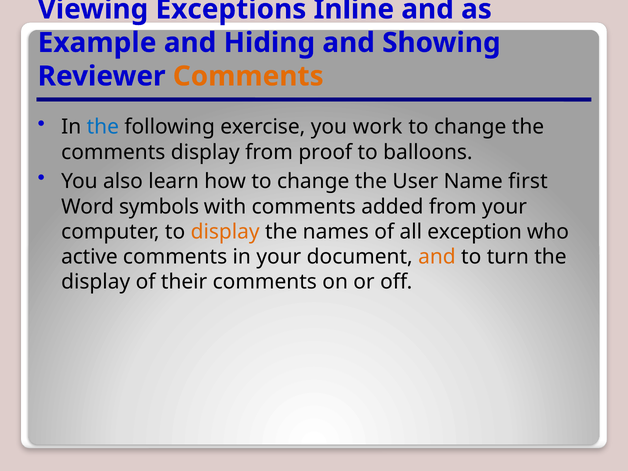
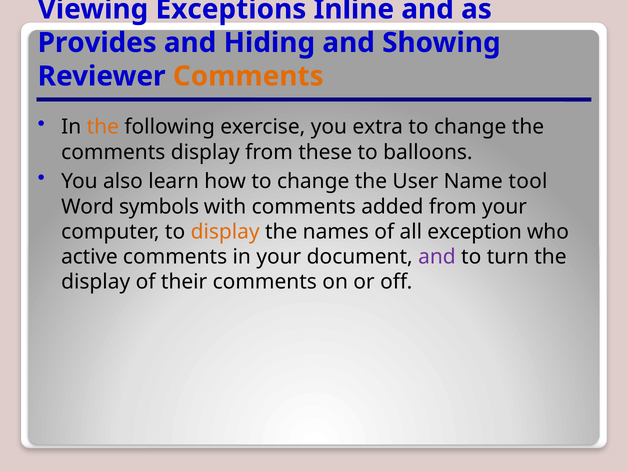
Example: Example -> Provides
the at (103, 127) colour: blue -> orange
work: work -> extra
proof: proof -> these
first: first -> tool
and at (437, 257) colour: orange -> purple
